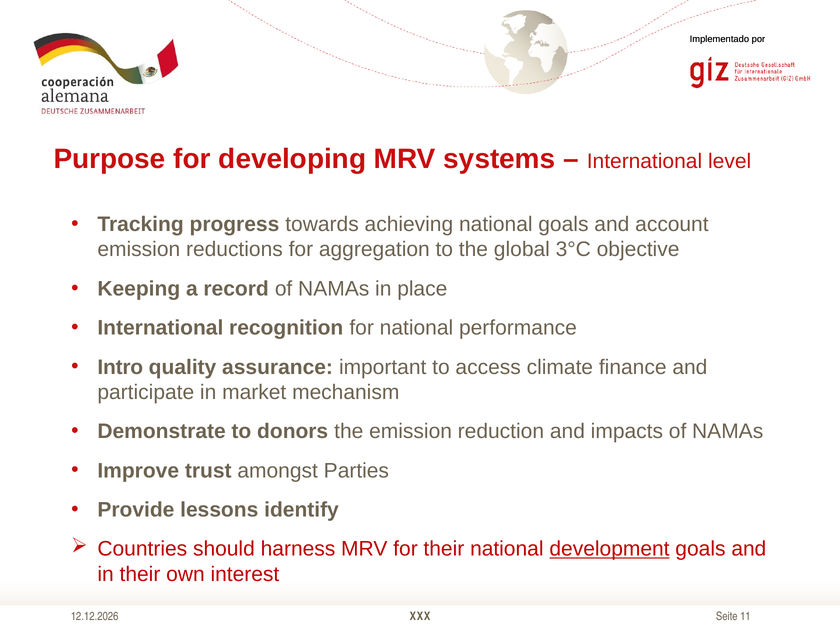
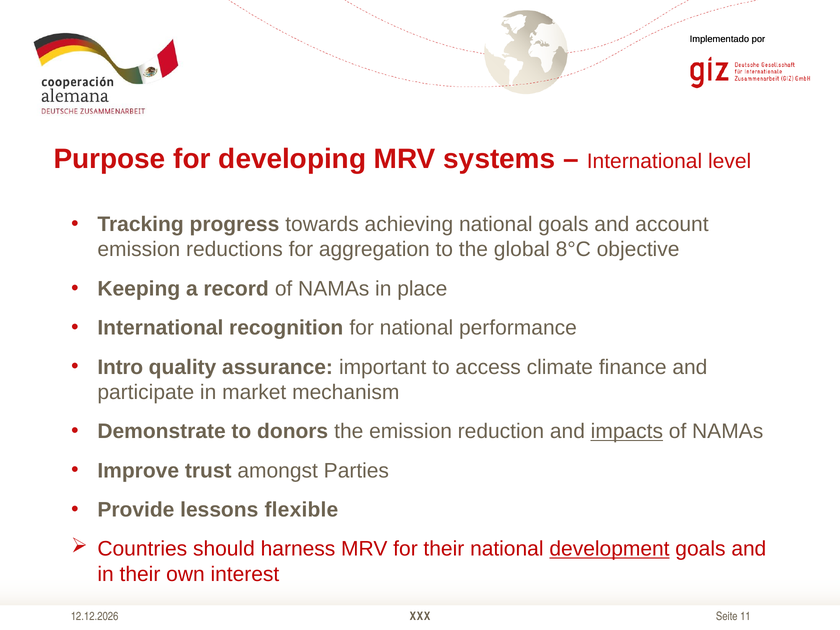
3°C: 3°C -> 8°C
impacts underline: none -> present
identify: identify -> flexible
